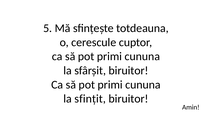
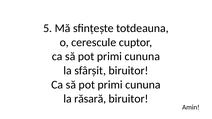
sfințit: sfințit -> răsară
